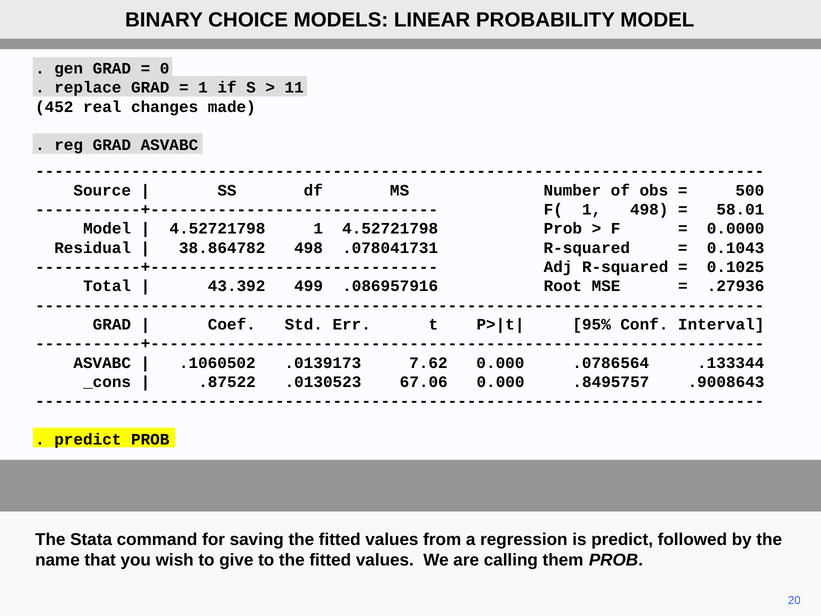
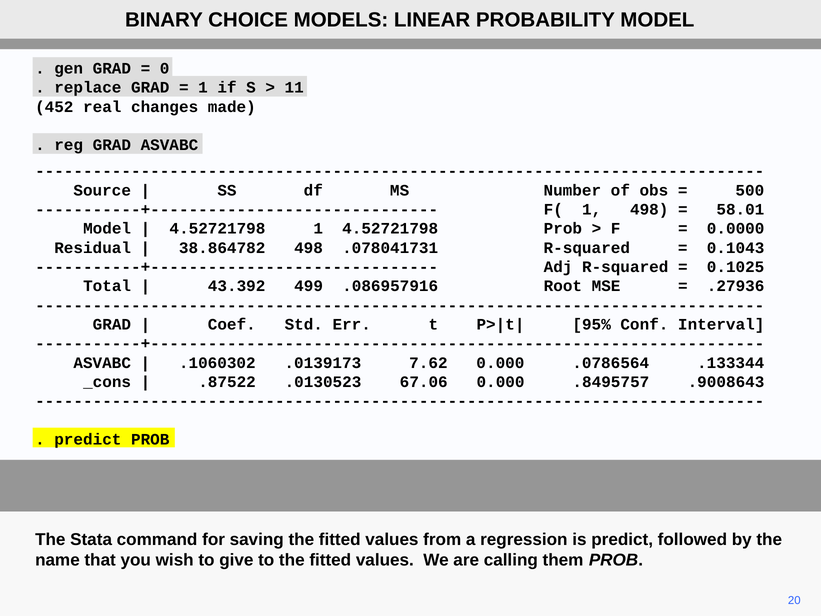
.1060502: .1060502 -> .1060302
